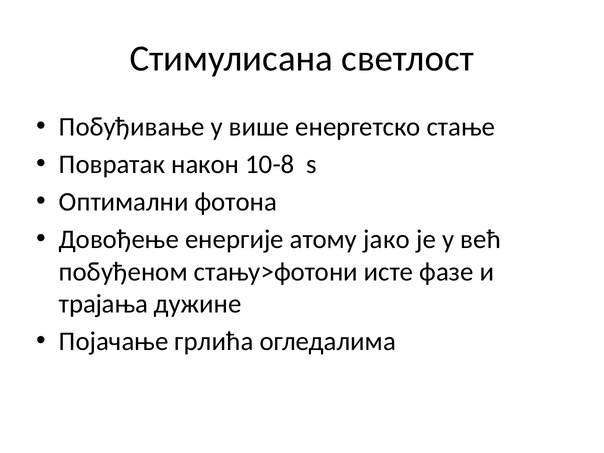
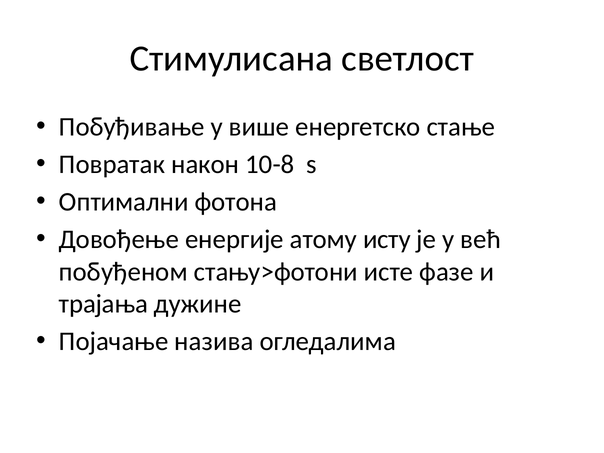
јако: јако -> исту
грлића: грлића -> назива
